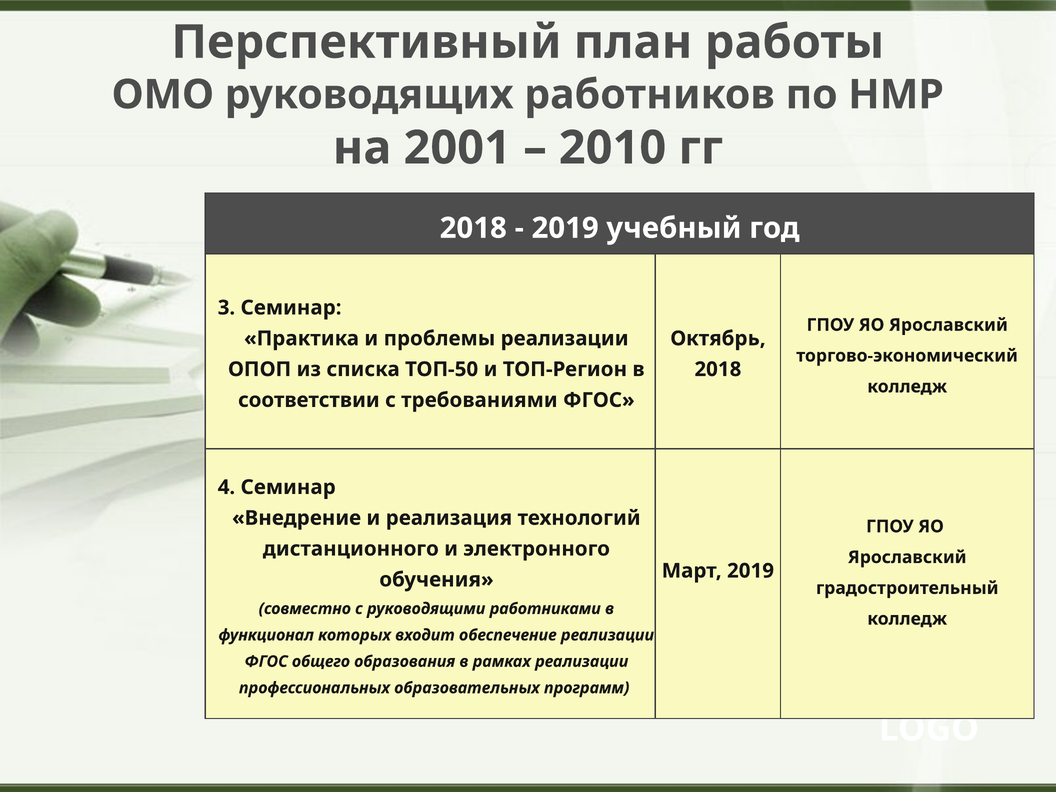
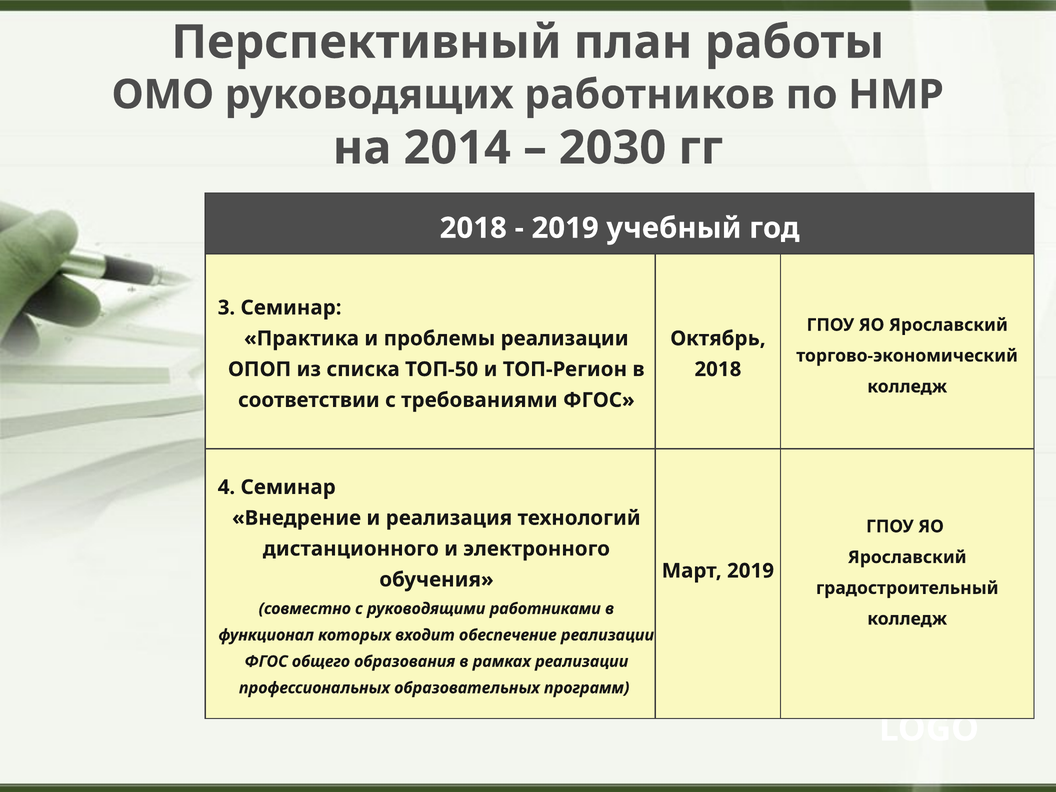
2001: 2001 -> 2014
2010: 2010 -> 2030
